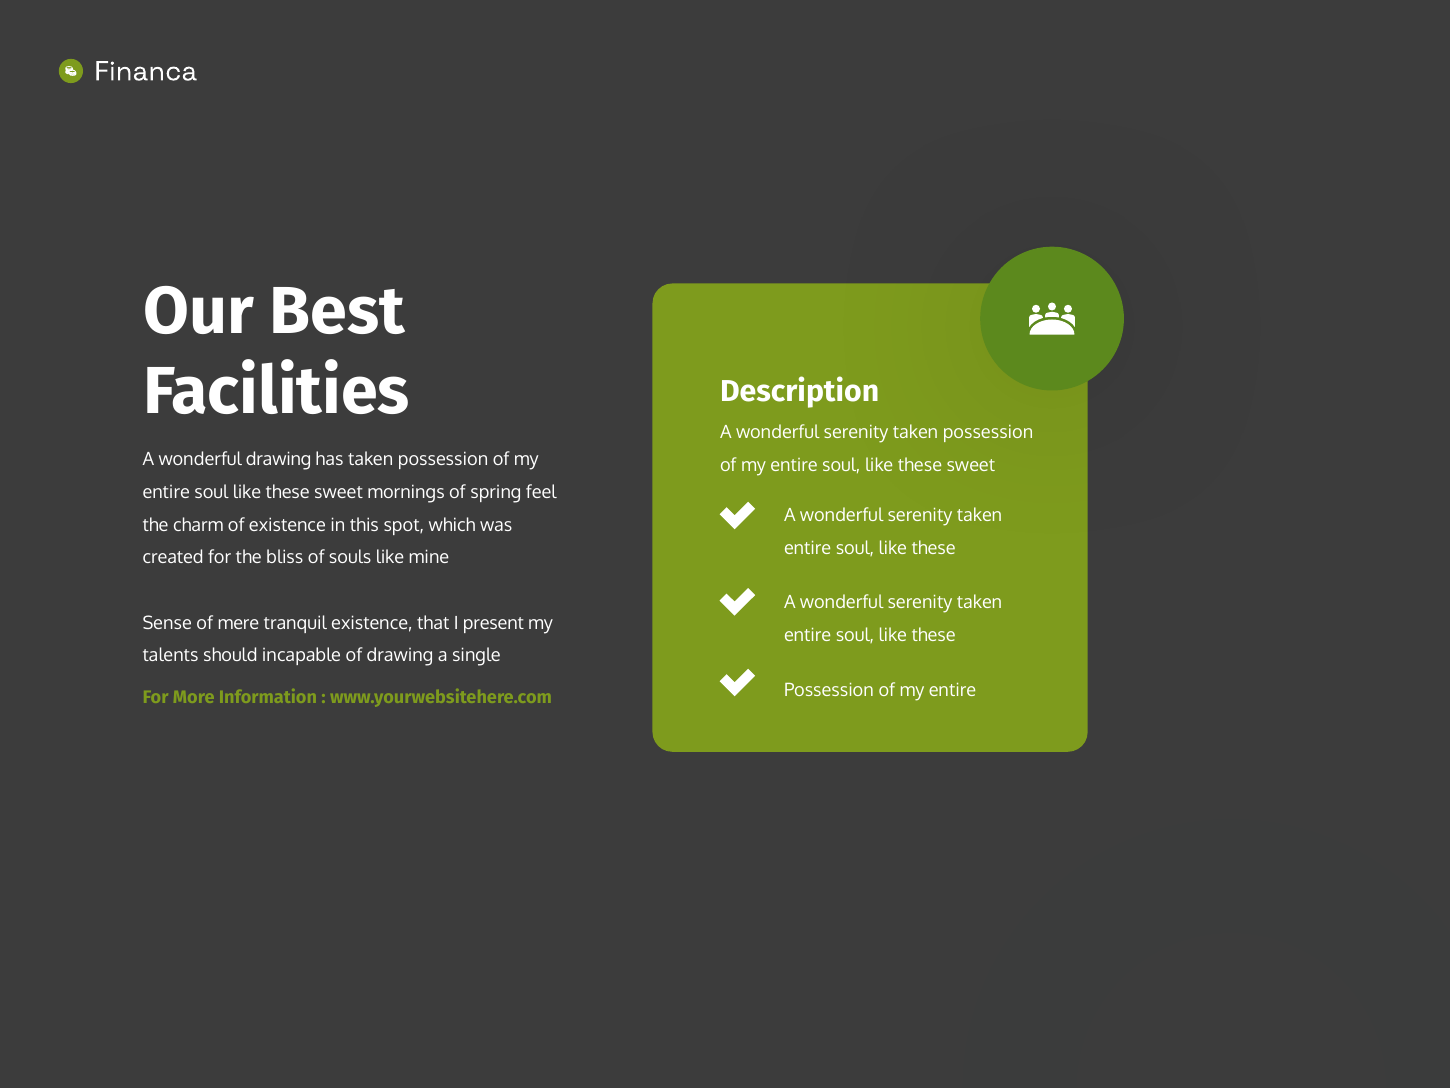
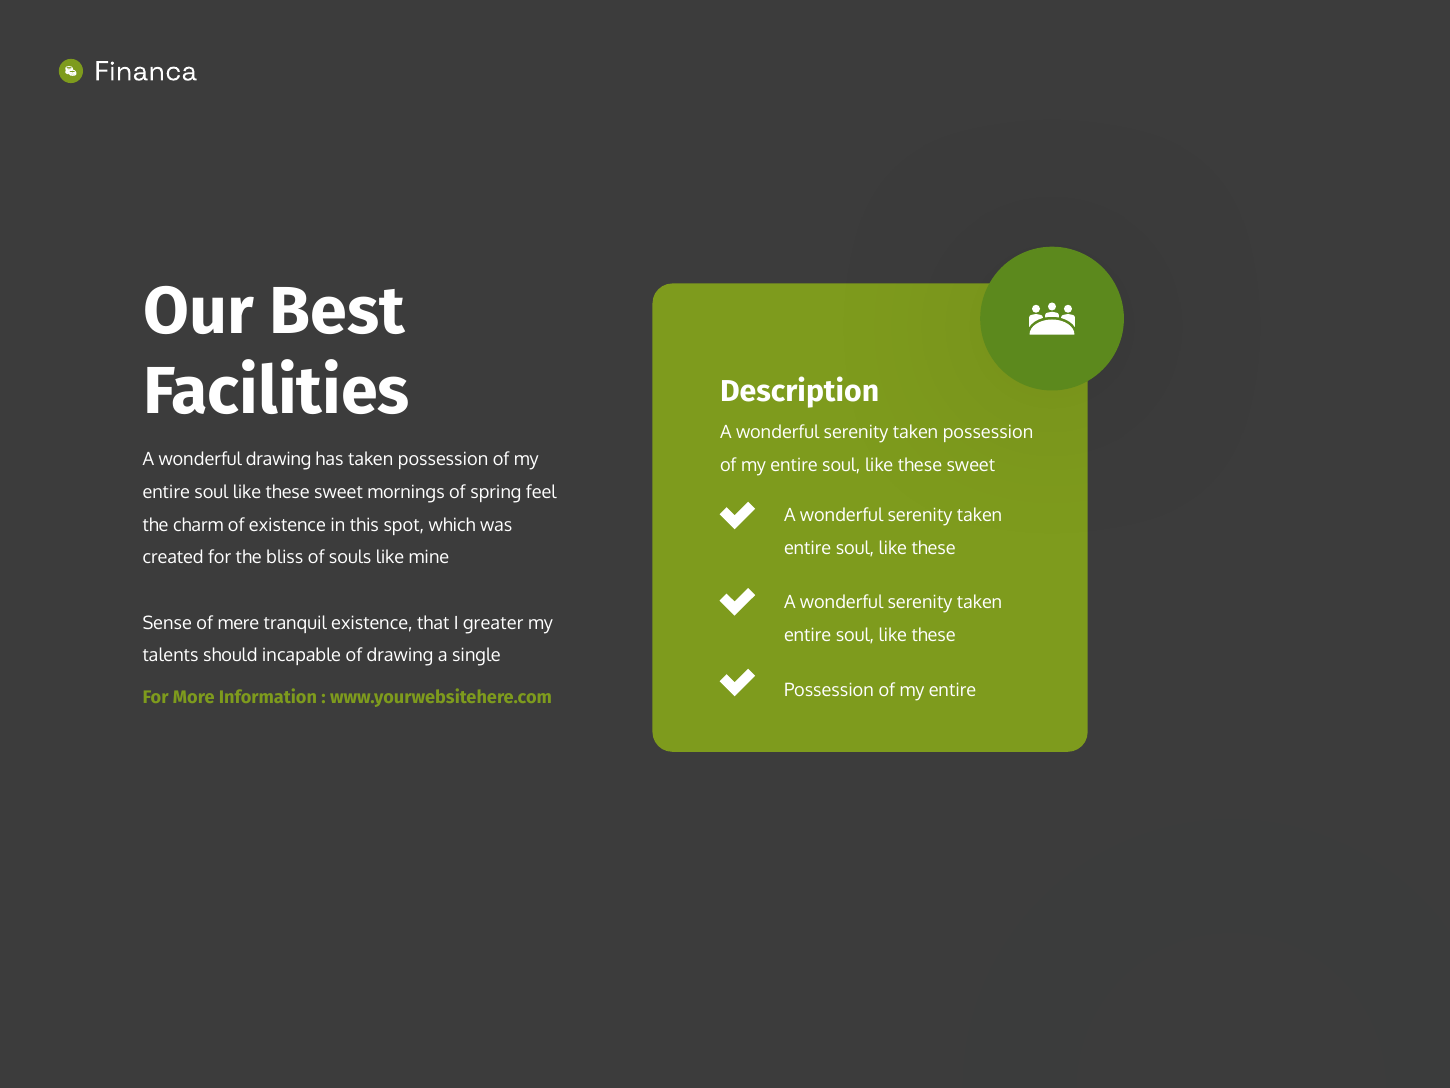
present: present -> greater
